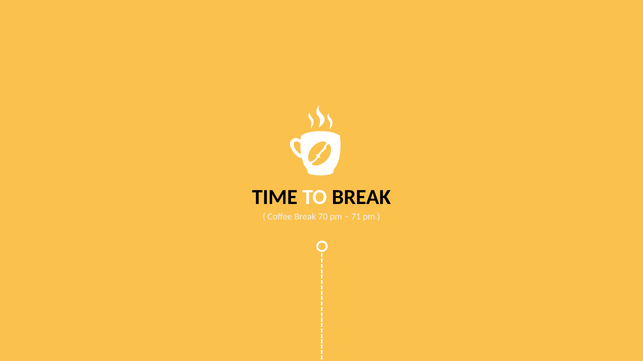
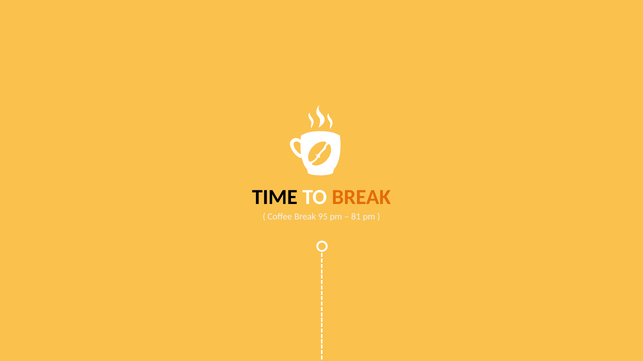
BREAK at (361, 198) colour: black -> orange
70: 70 -> 95
71: 71 -> 81
